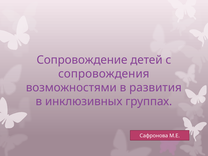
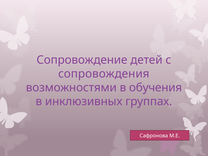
развития: развития -> обучения
